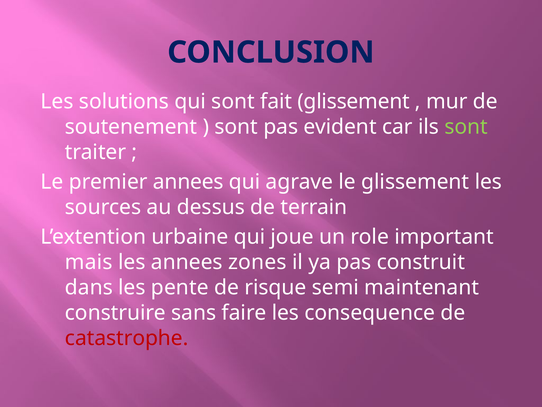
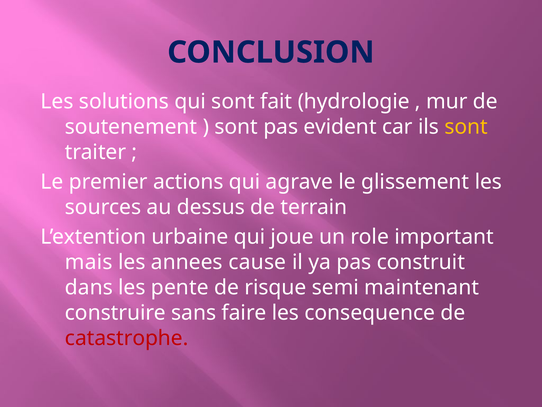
fait glissement: glissement -> hydrologie
sont at (466, 127) colour: light green -> yellow
premier annees: annees -> actions
zones: zones -> cause
